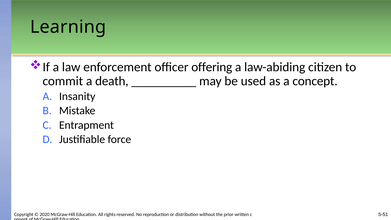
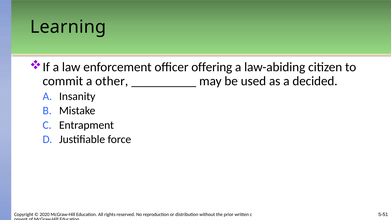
death: death -> other
concept: concept -> decided
